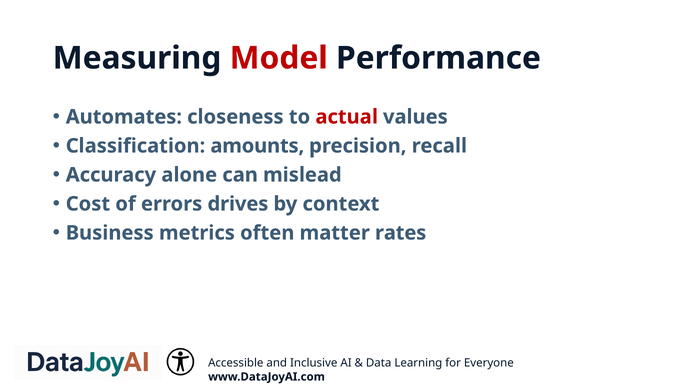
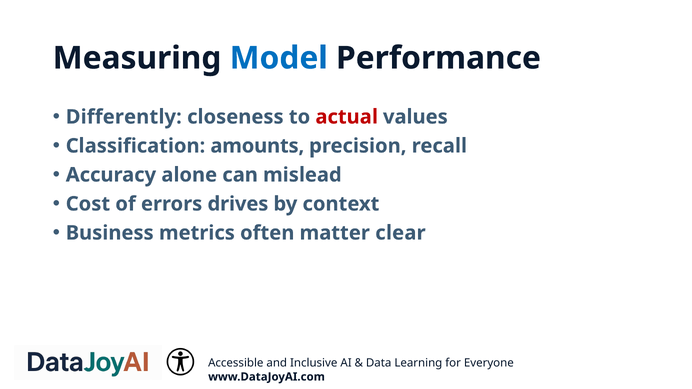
Model colour: red -> blue
Automates: Automates -> Differently
rates: rates -> clear
